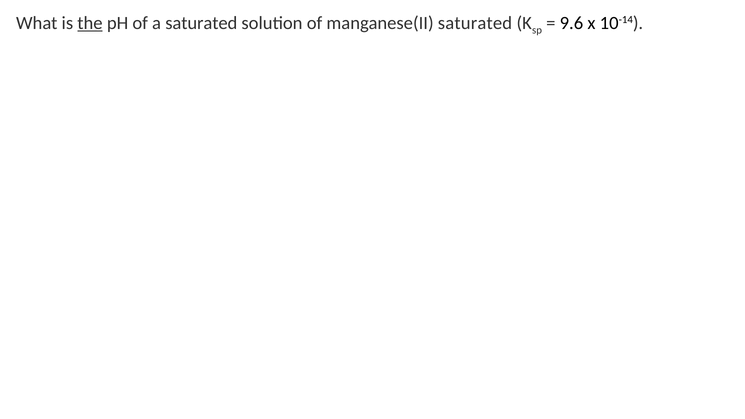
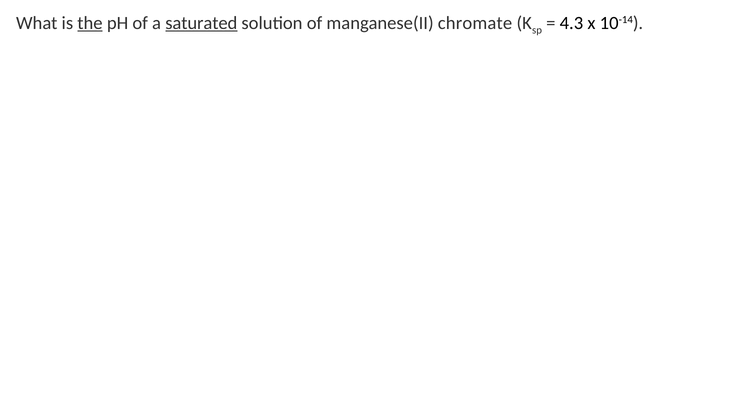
saturated at (201, 23) underline: none -> present
manganese(II saturated: saturated -> chromate
9.6: 9.6 -> 4.3
